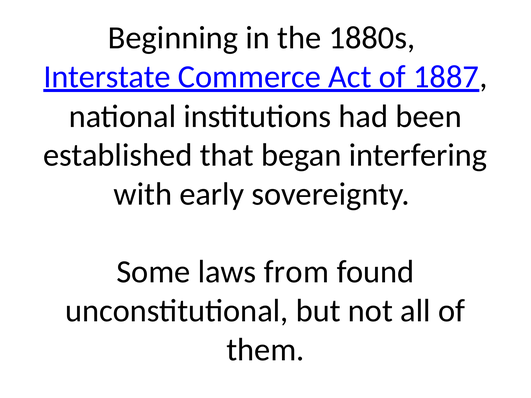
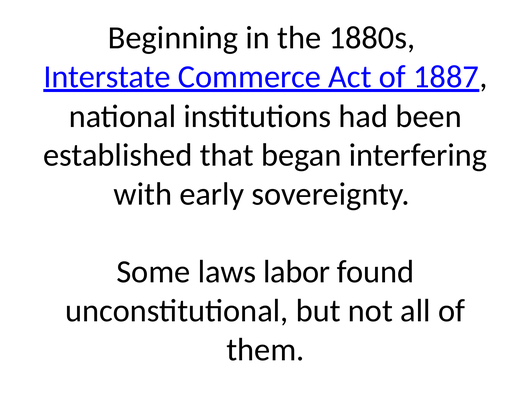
from: from -> labor
